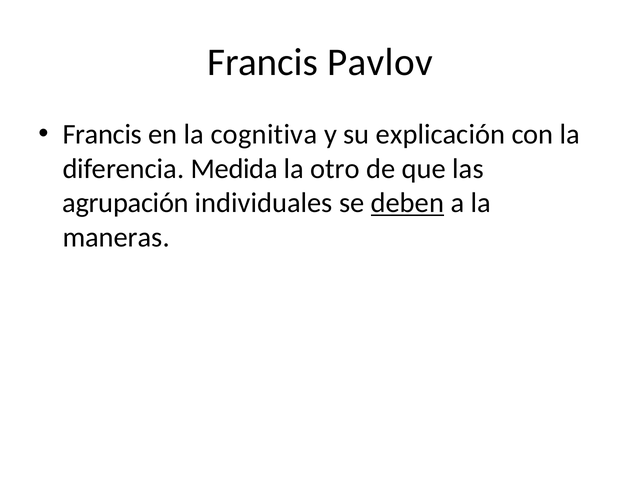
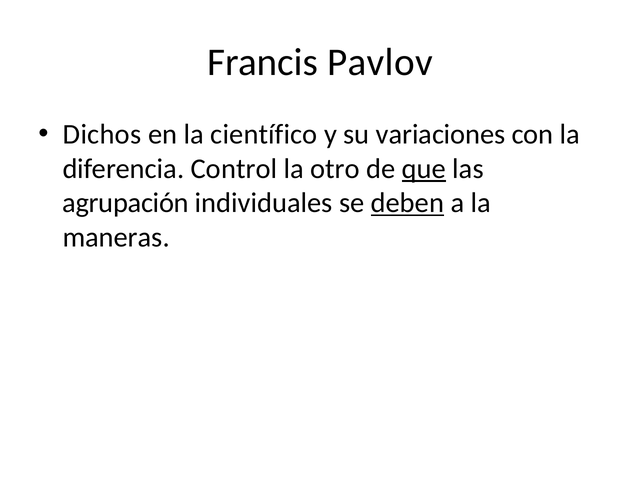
Francis at (102, 134): Francis -> Dichos
cognitiva: cognitiva -> científico
explicación: explicación -> variaciones
Medida: Medida -> Control
que underline: none -> present
